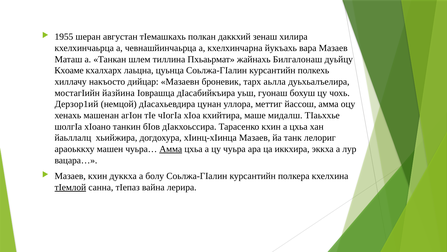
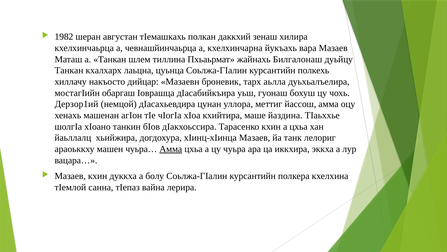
1955: 1955 -> 1982
Кхоаме at (69, 70): Кхоаме -> Танкан
йазйина: йазйина -> обаргаш
мидалш: мидалш -> йаздина
тӀемлой underline: present -> none
